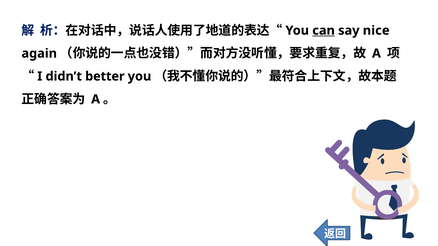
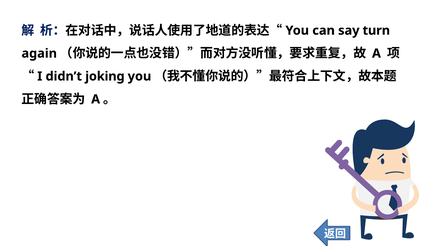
can underline: present -> none
nice: nice -> turn
better: better -> joking
